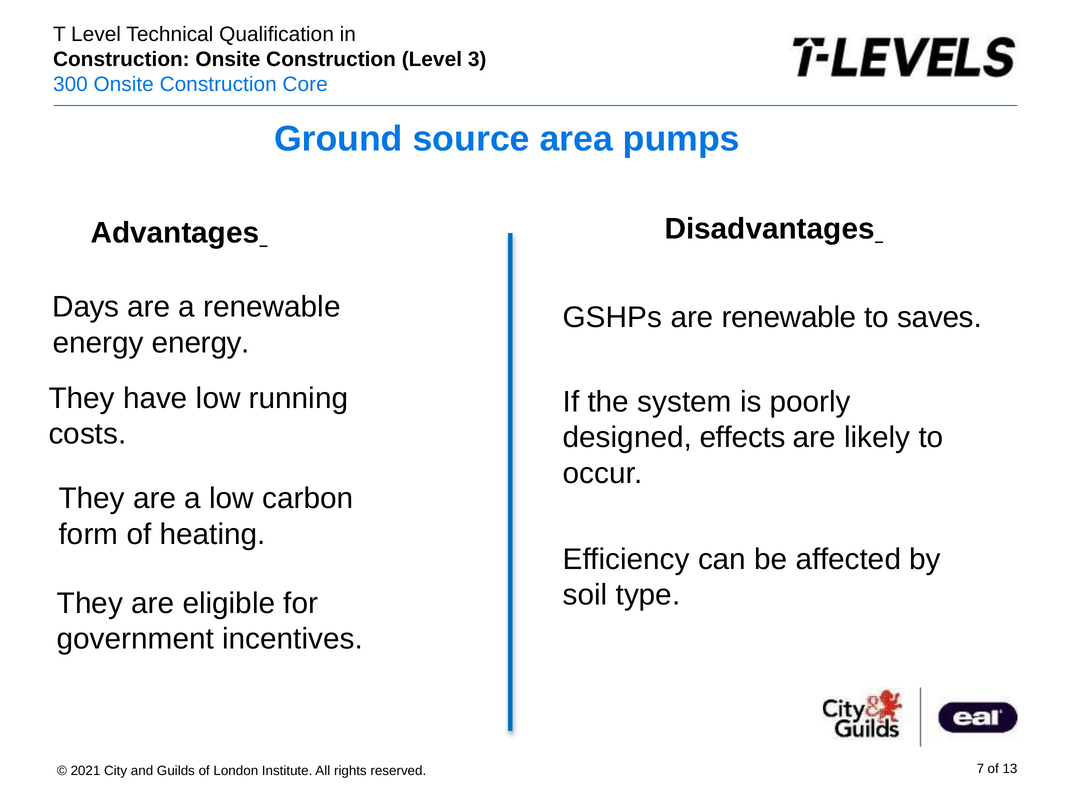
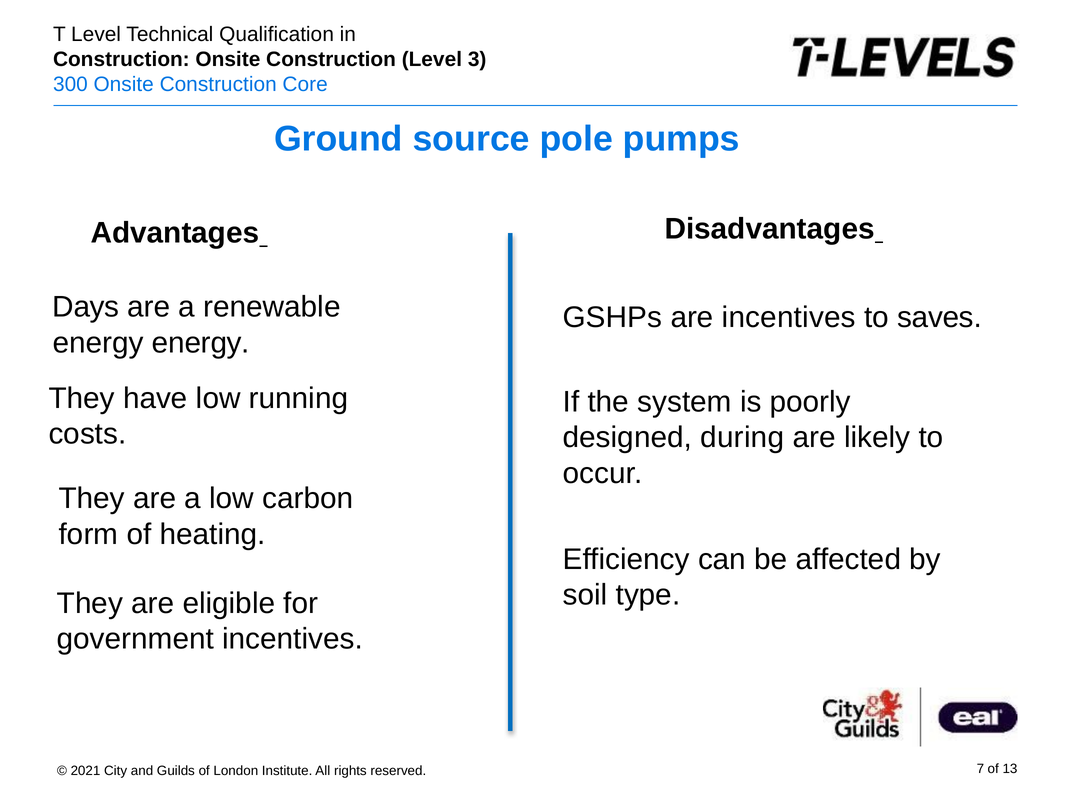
area: area -> pole
are renewable: renewable -> incentives
effects: effects -> during
